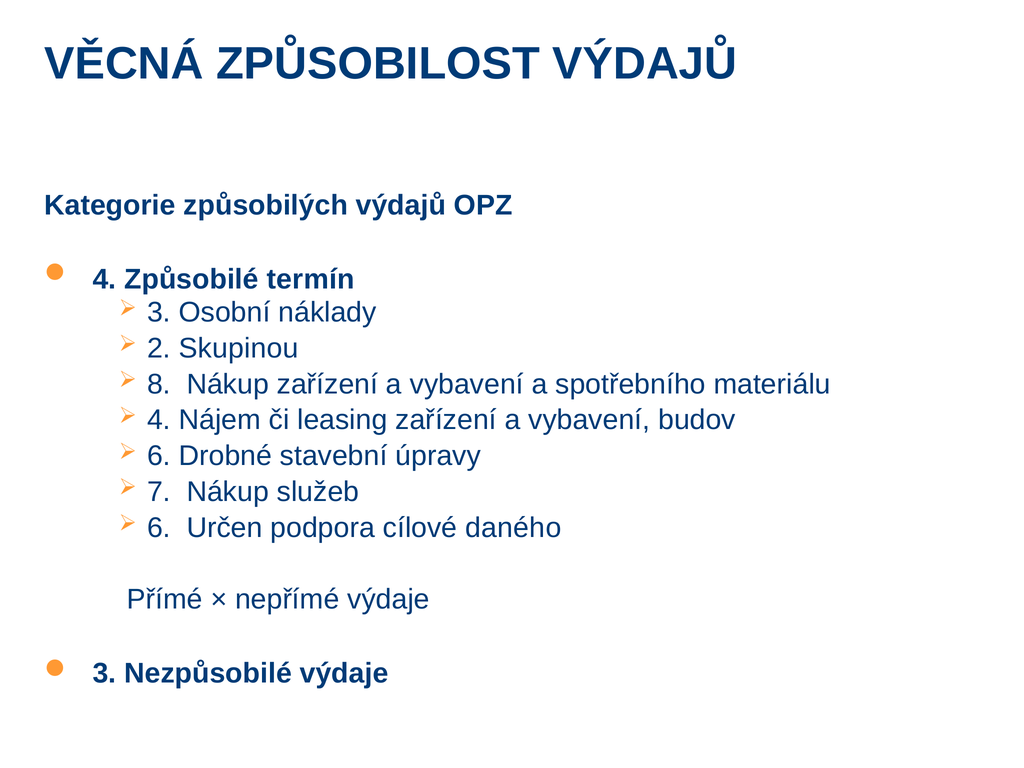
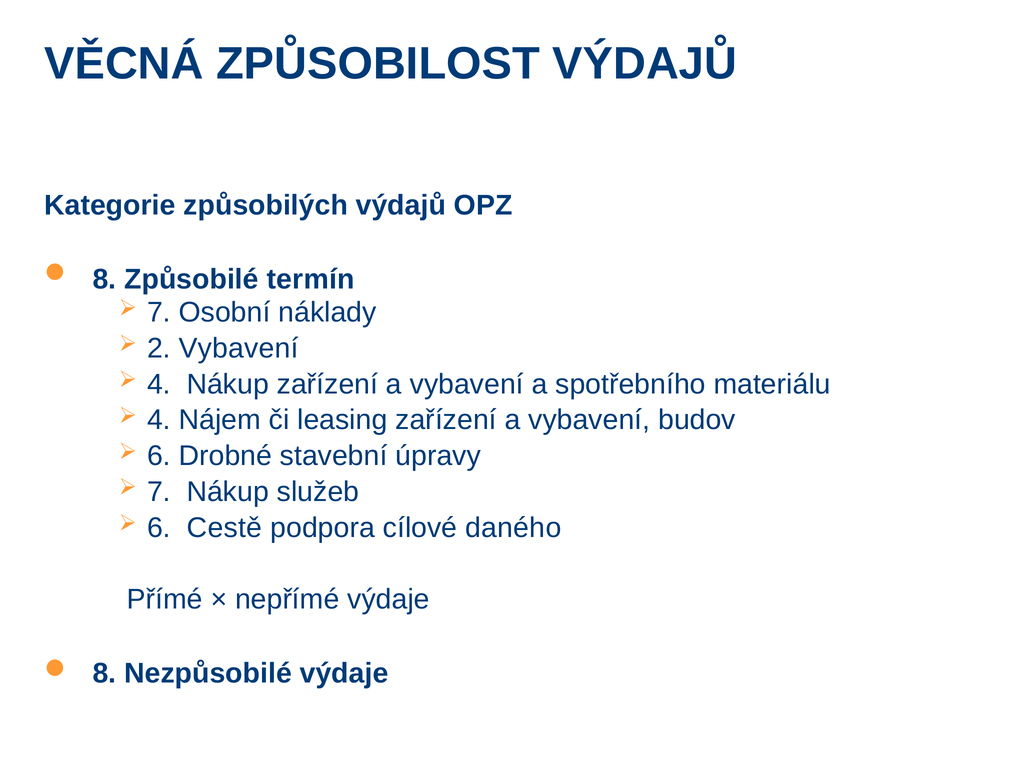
4 at (105, 279): 4 -> 8
3 at (159, 312): 3 -> 7
2 Skupinou: Skupinou -> Vybavení
8 at (159, 384): 8 -> 4
Určen: Určen -> Cestě
3 at (105, 673): 3 -> 8
